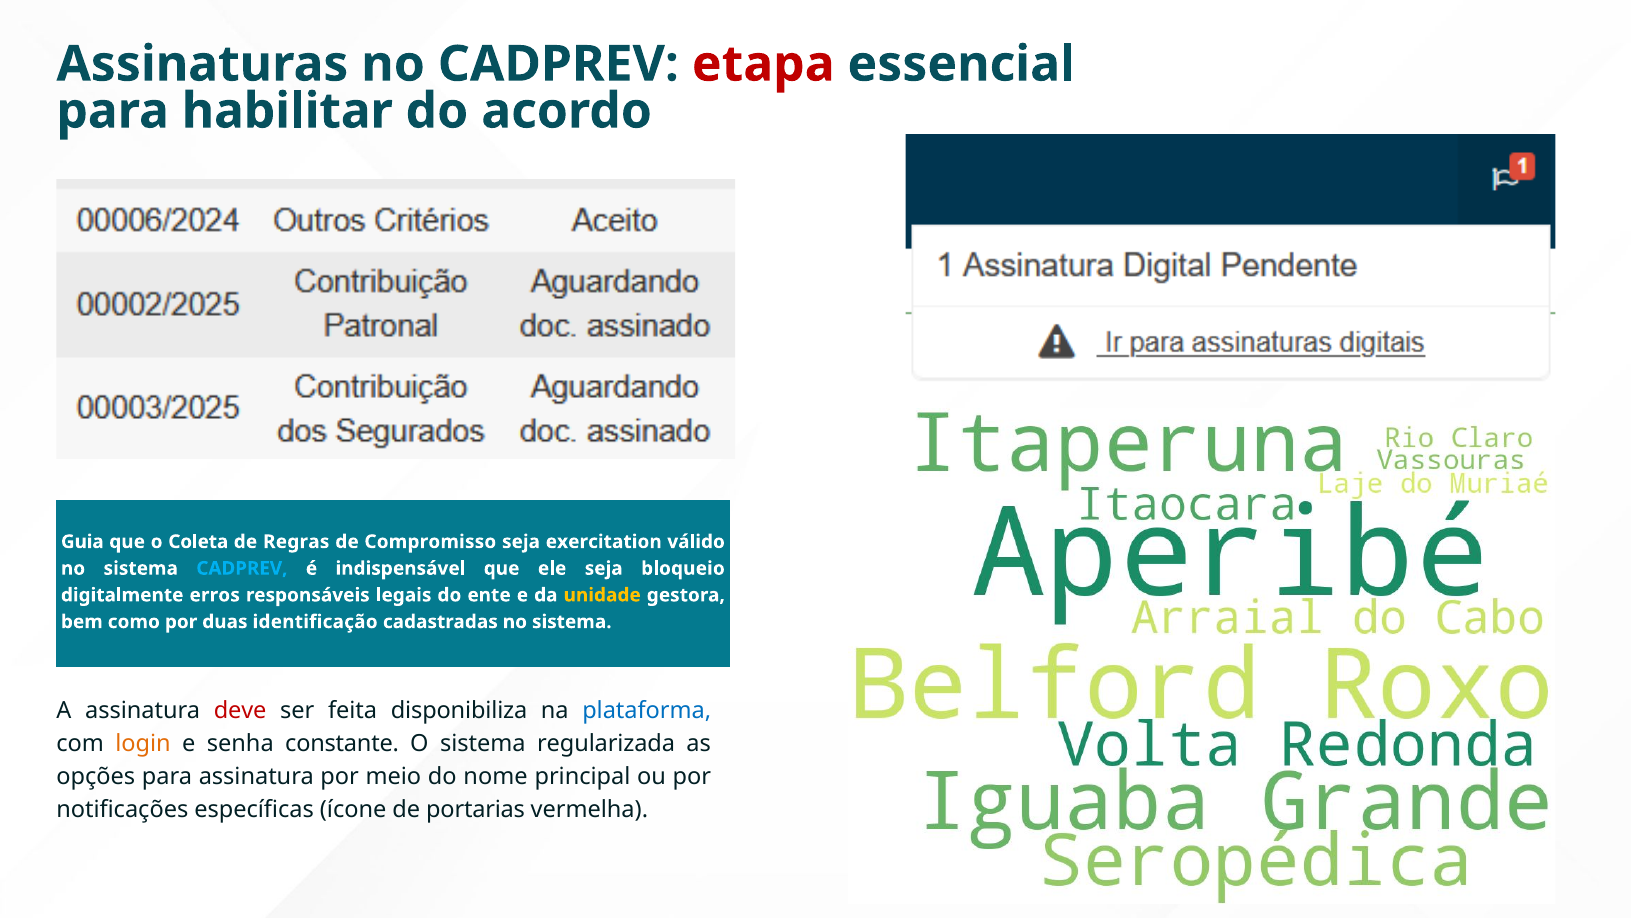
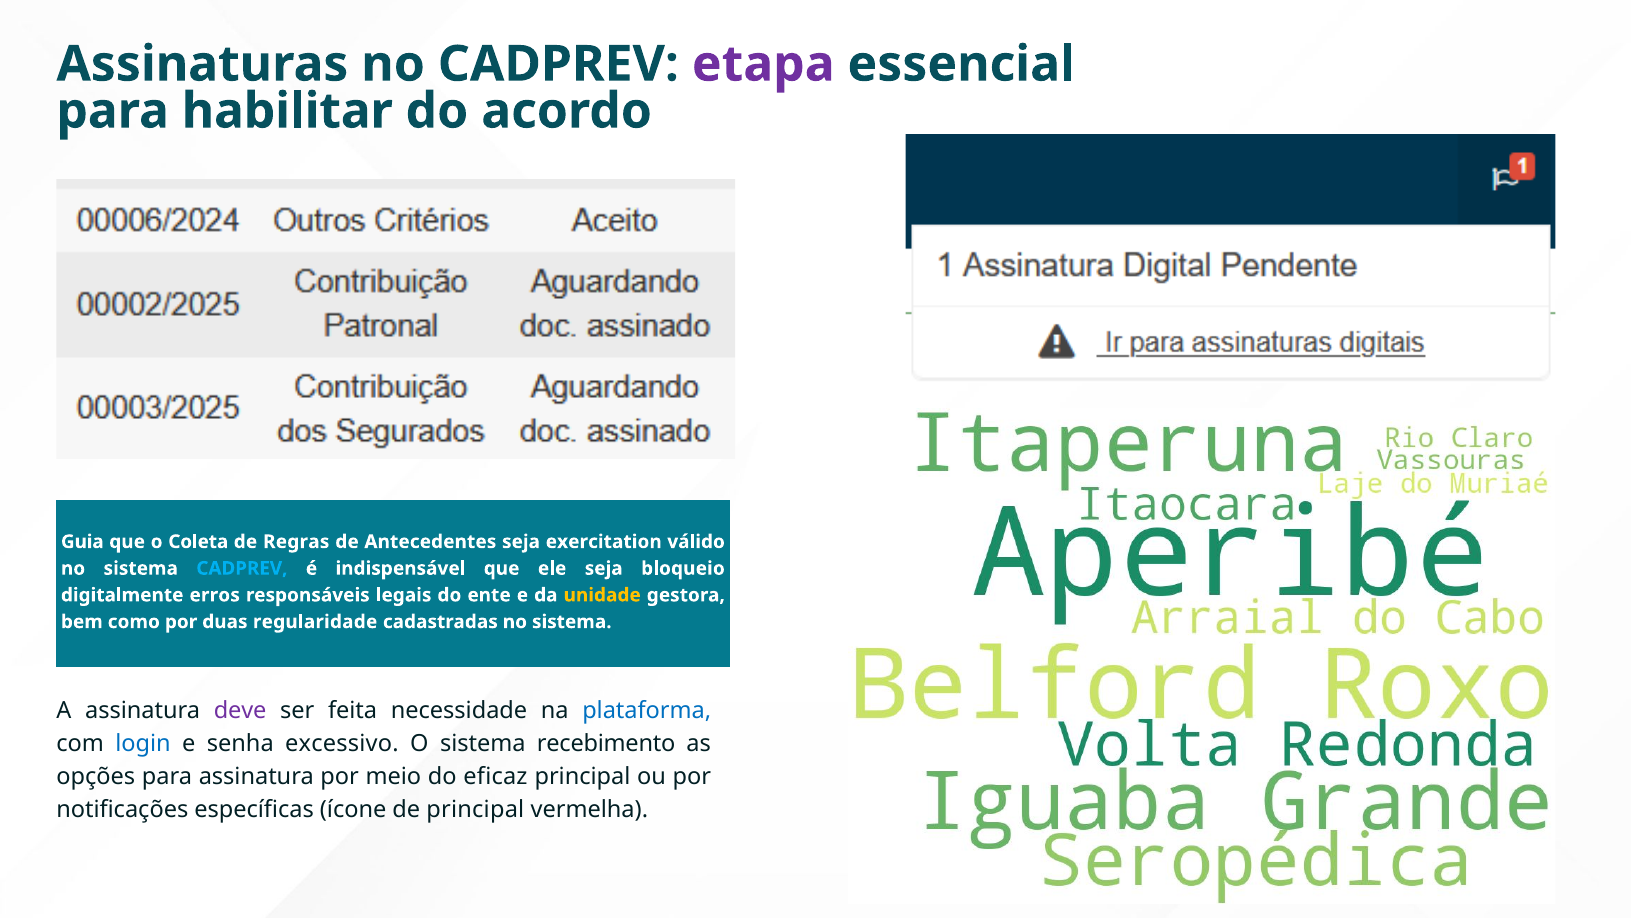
etapa colour: red -> purple
Compromisso: Compromisso -> Antecedentes
identificação: identificação -> regularidade
deve colour: red -> purple
disponibiliza: disponibiliza -> necessidade
login colour: orange -> blue
constante: constante -> excessivo
regularizada: regularizada -> recebimento
nome: nome -> eficaz
de portarias: portarias -> principal
